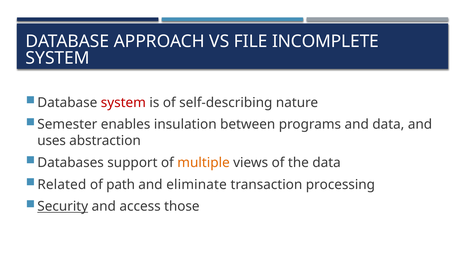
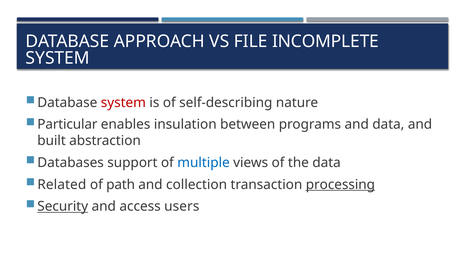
Semester: Semester -> Particular
uses: uses -> built
multiple colour: orange -> blue
eliminate: eliminate -> collection
processing underline: none -> present
those: those -> users
